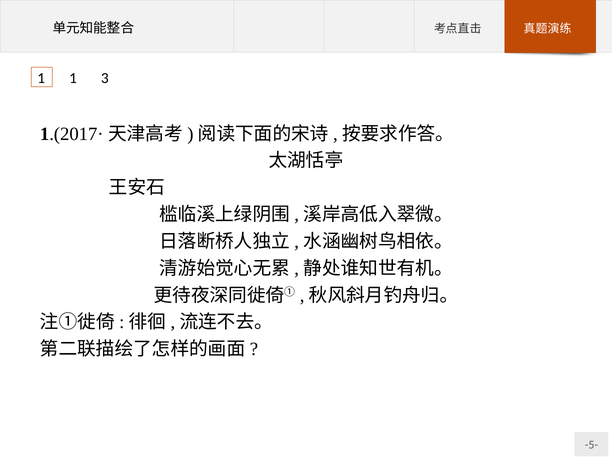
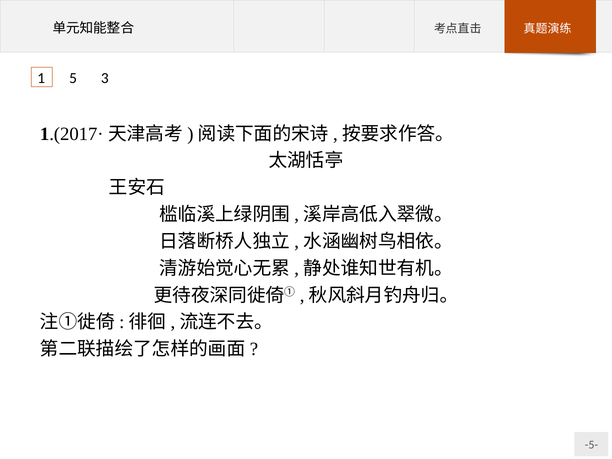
1 1: 1 -> 5
